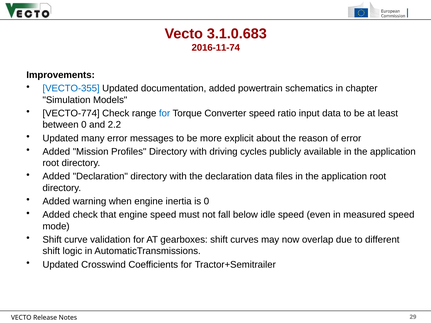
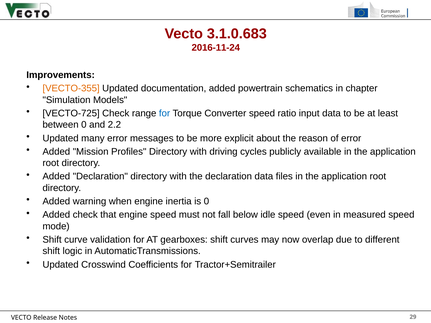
2016-11-74: 2016-11-74 -> 2016-11-24
VECTO-355 colour: blue -> orange
VECTO-774: VECTO-774 -> VECTO-725
